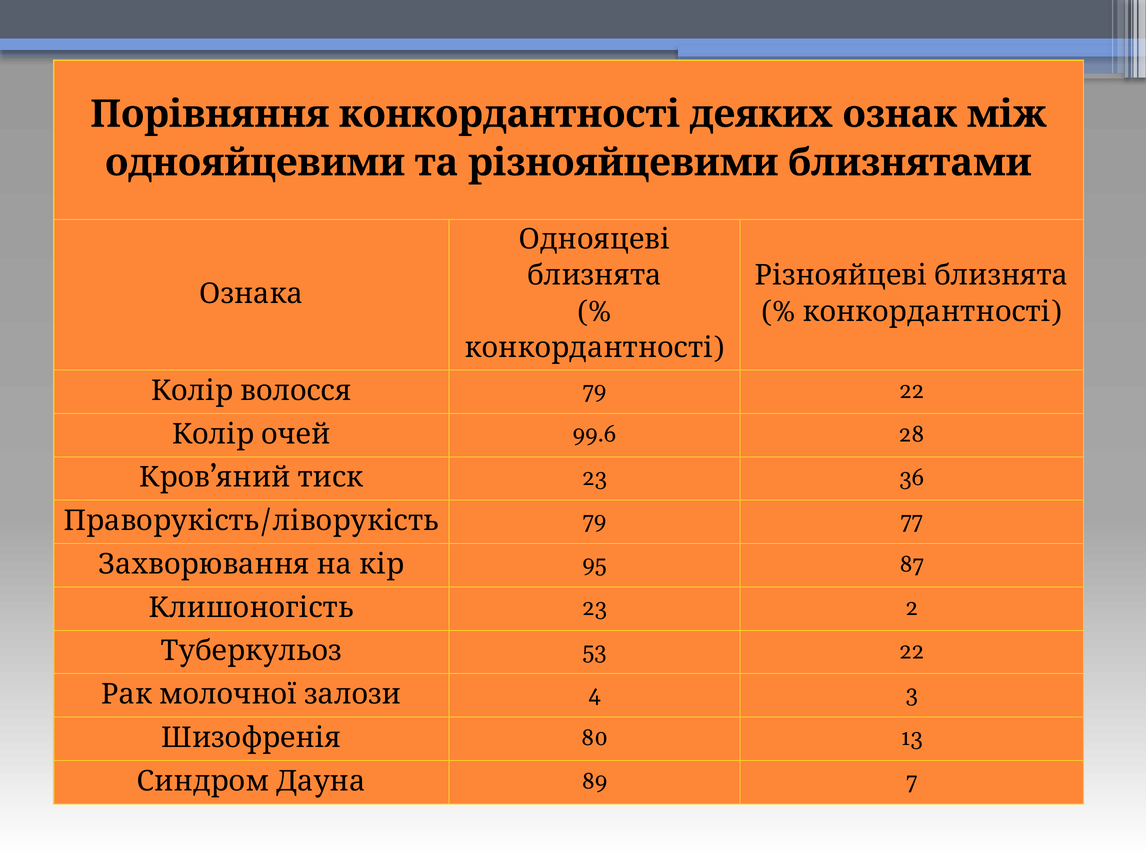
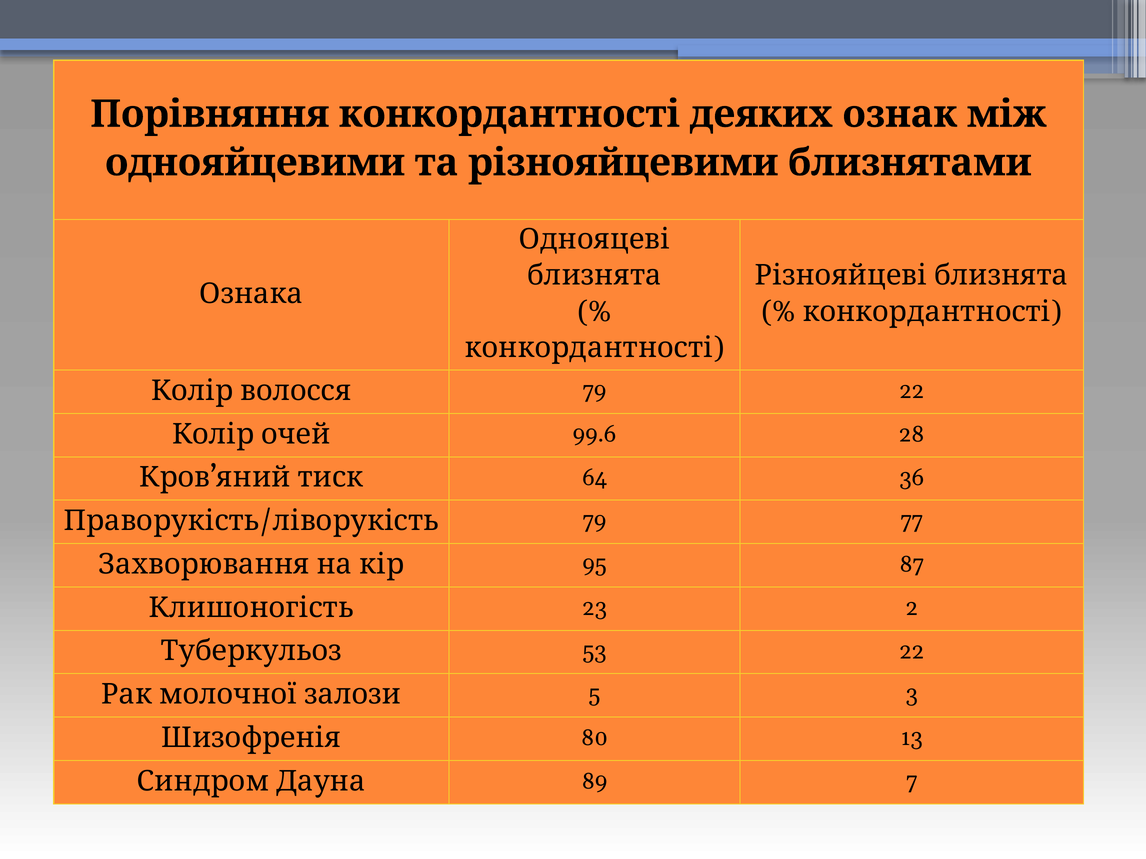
23 at (595, 478): 23 -> 64
4: 4 -> 5
